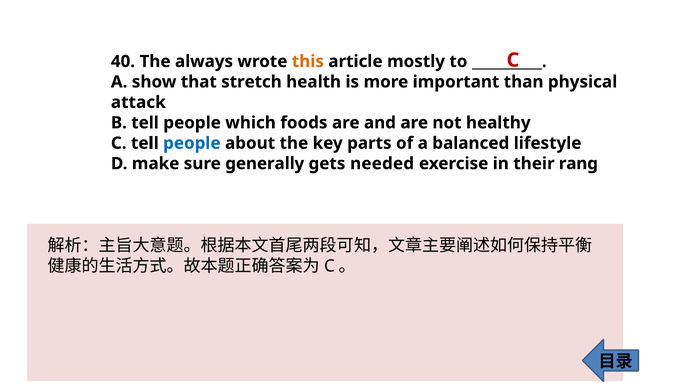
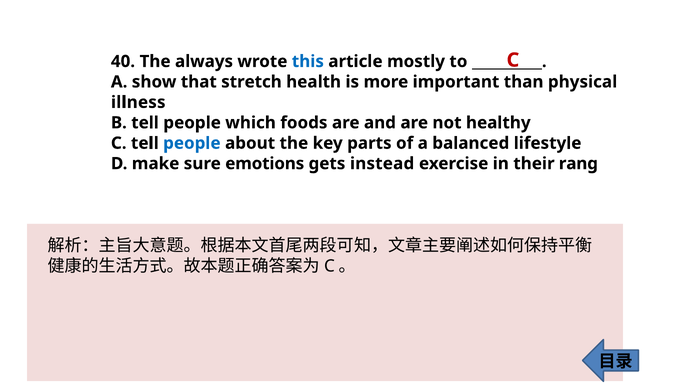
this colour: orange -> blue
attack: attack -> illness
generally: generally -> emotions
needed: needed -> instead
